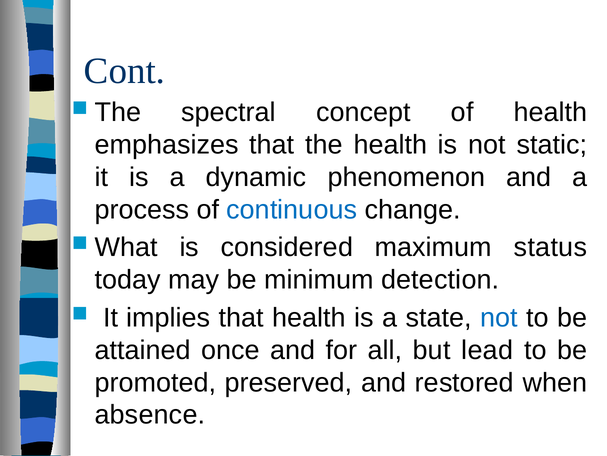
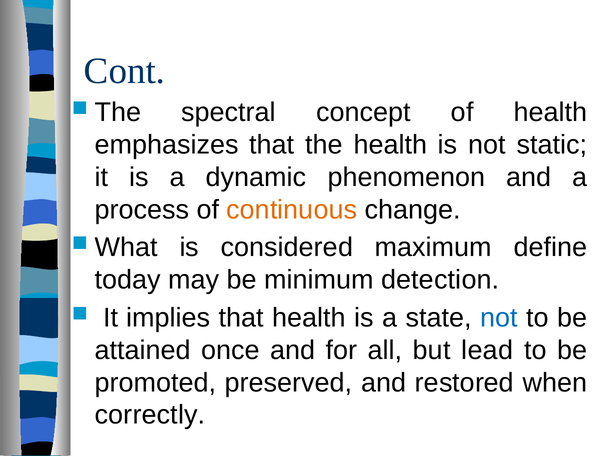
continuous colour: blue -> orange
status: status -> define
absence: absence -> correctly
